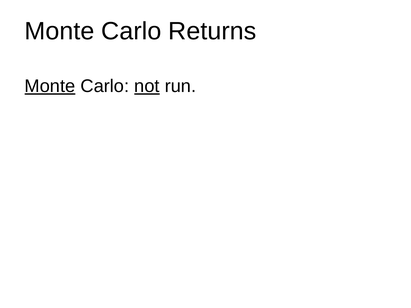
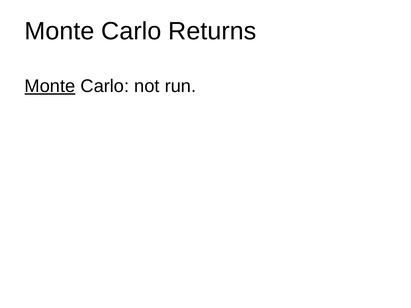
not underline: present -> none
